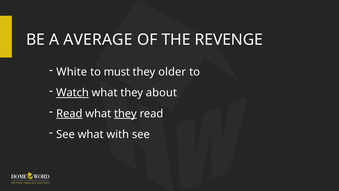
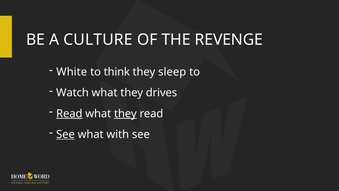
AVERAGE: AVERAGE -> CULTURE
must: must -> think
older: older -> sleep
Watch underline: present -> none
about: about -> drives
See at (66, 134) underline: none -> present
